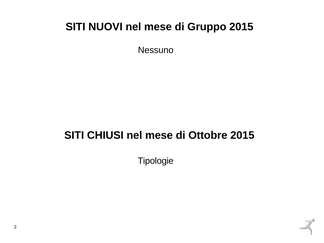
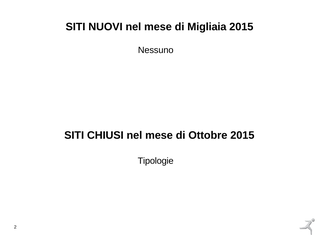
Gruppo: Gruppo -> Migliaia
